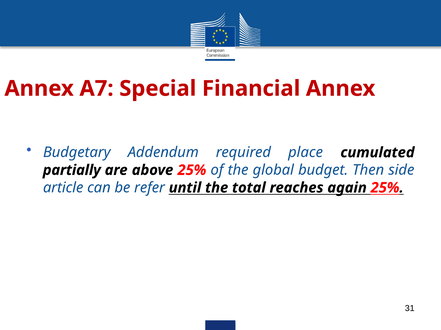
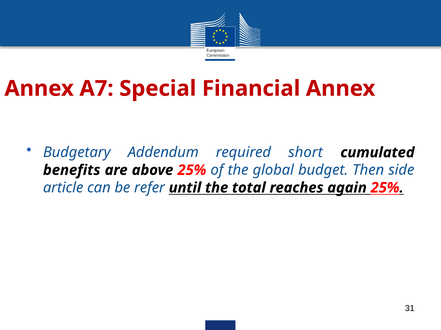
place: place -> short
partially: partially -> benefits
